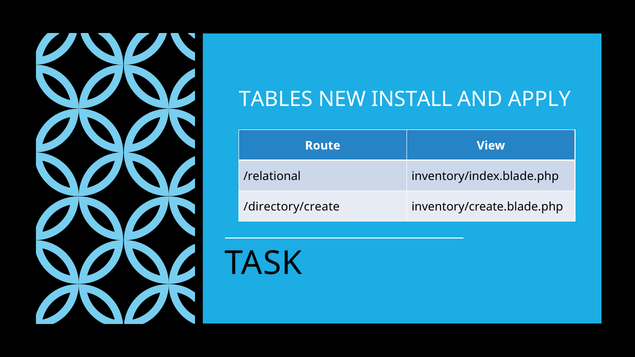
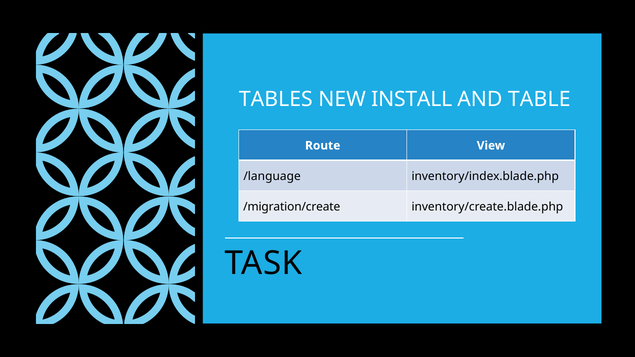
APPLY: APPLY -> TABLE
/relational: /relational -> /language
/directory/create: /directory/create -> /migration/create
